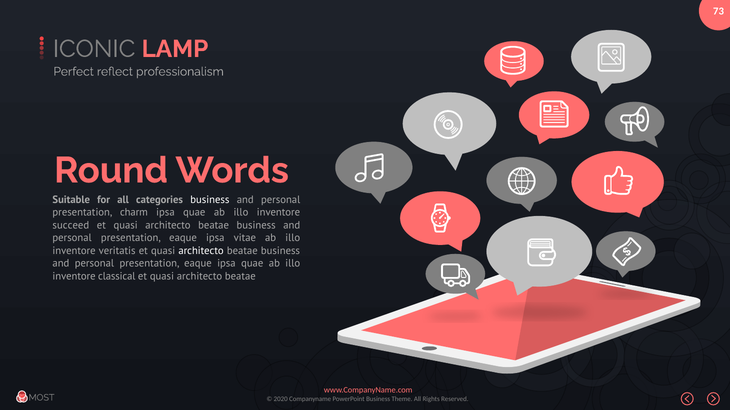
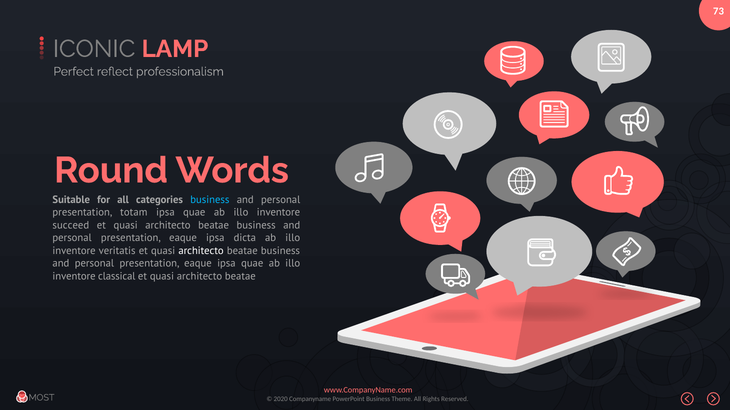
business at (210, 200) colour: white -> light blue
charm: charm -> totam
vitae: vitae -> dicta
